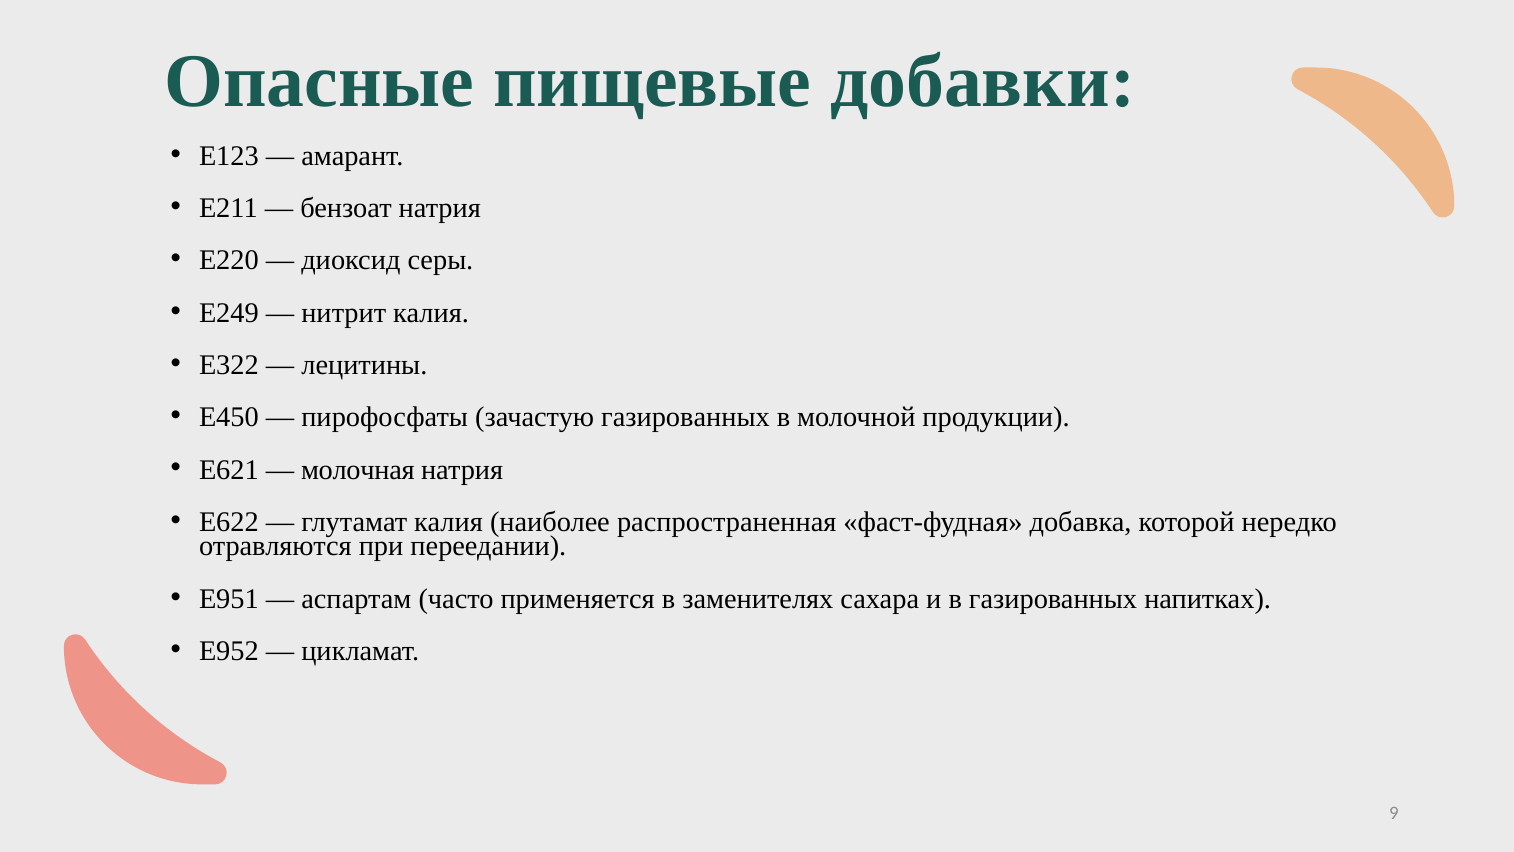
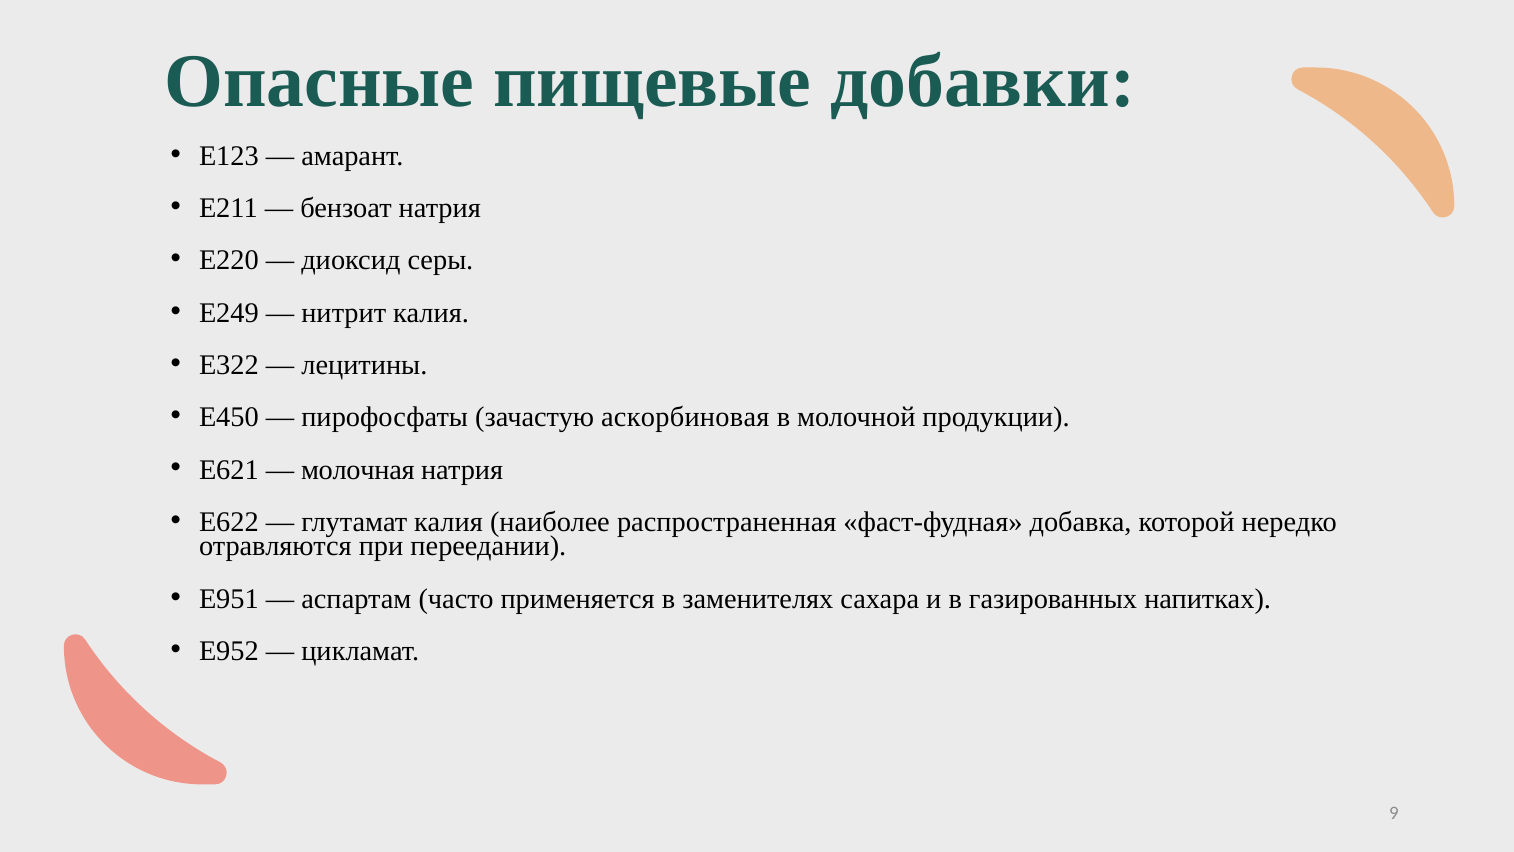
зачастую газированных: газированных -> аскорбиновая
